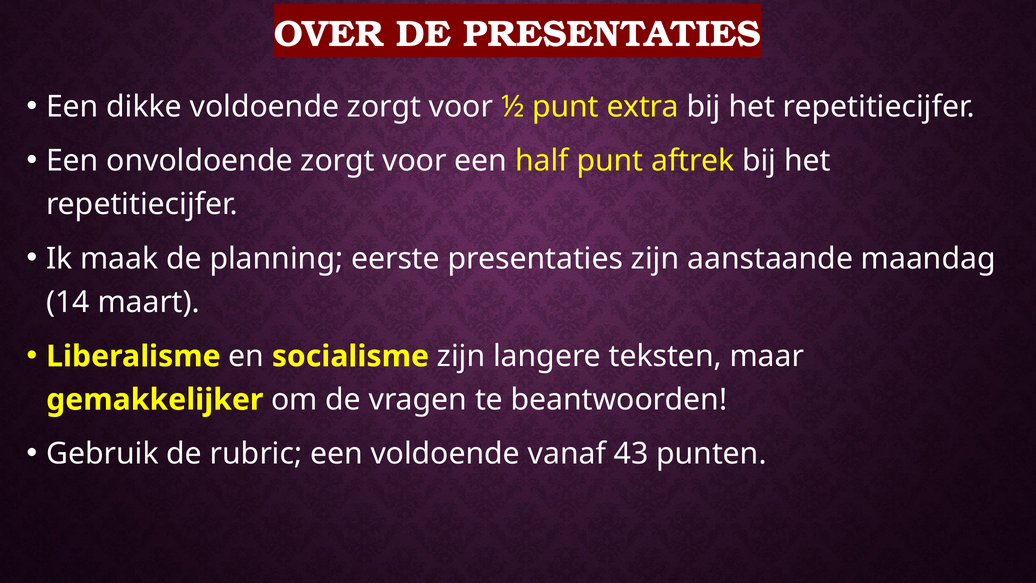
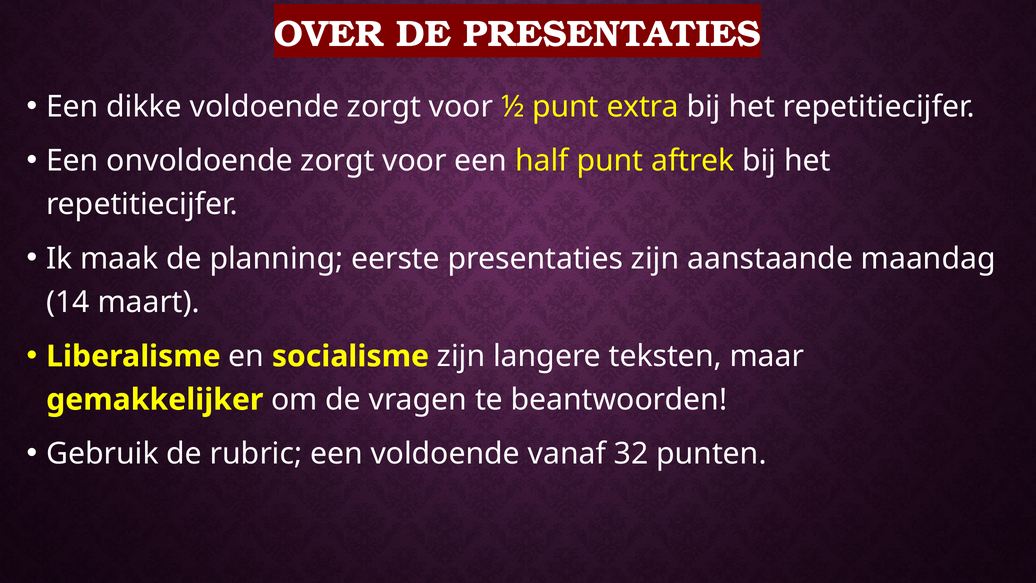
43: 43 -> 32
